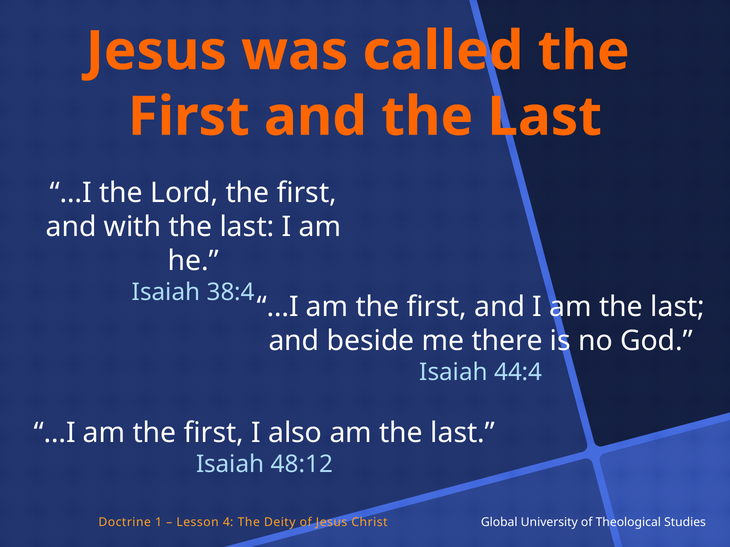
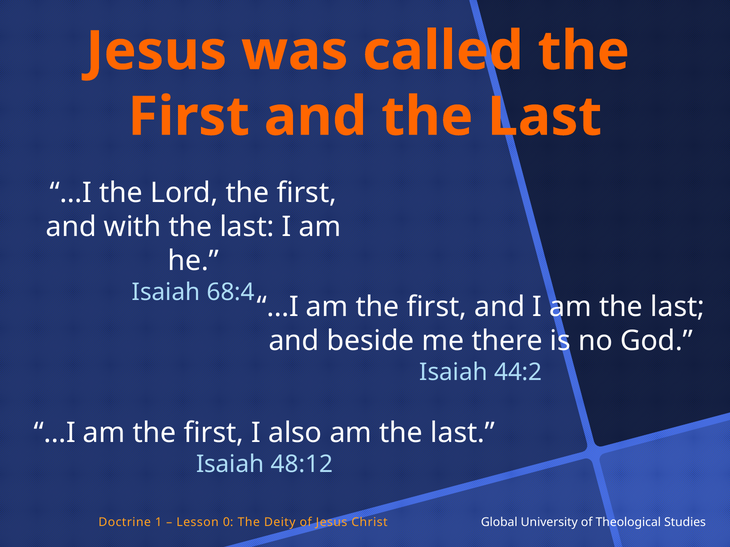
38:4: 38:4 -> 68:4
44:4: 44:4 -> 44:2
4: 4 -> 0
